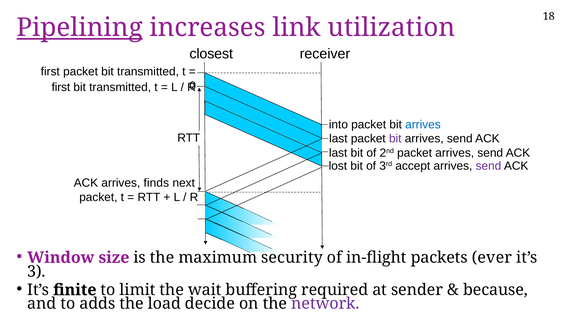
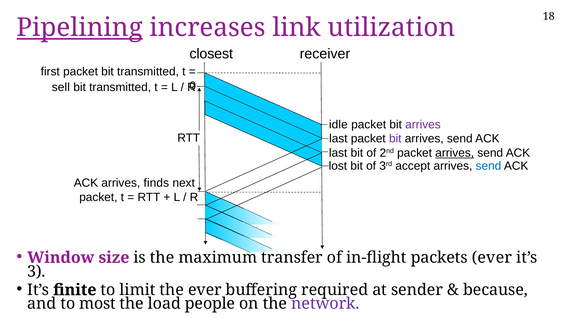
first at (61, 87): first -> sell
into: into -> idle
arrives at (423, 125) colour: blue -> purple
arrives at (455, 153) underline: none -> present
send at (488, 166) colour: purple -> blue
security: security -> transfer
the wait: wait -> ever
adds: adds -> most
decide: decide -> people
